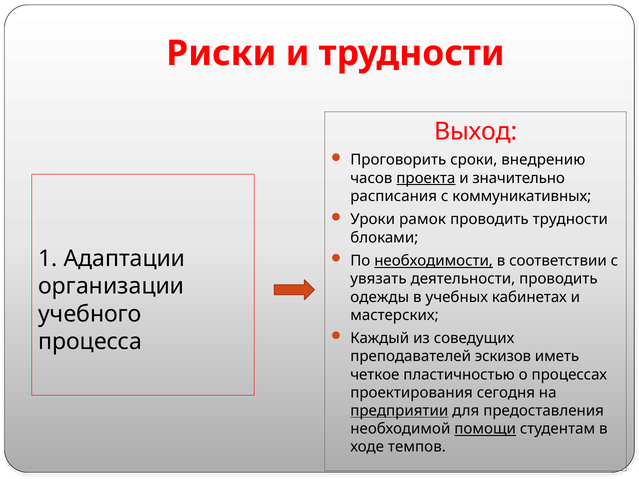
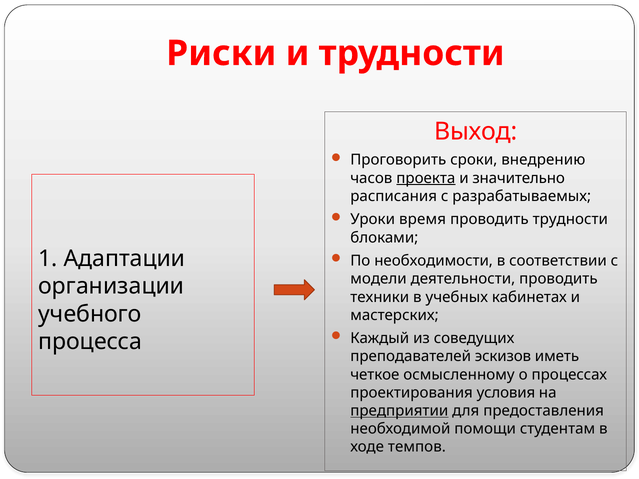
коммуникативных: коммуникативных -> разрабатываемых
рамок: рамок -> время
необходимости underline: present -> none
увязать: увязать -> модели
одежды: одежды -> техники
пластичностью: пластичностью -> осмысленному
сегодня: сегодня -> условия
помощи underline: present -> none
